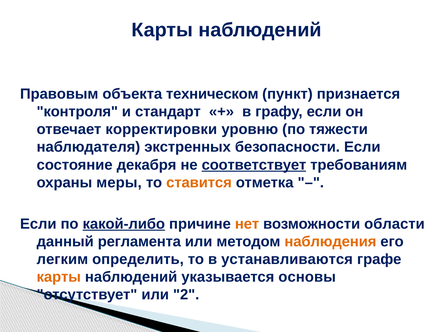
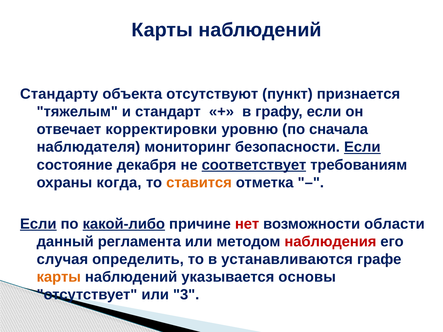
Правовым: Правовым -> Стандарту
техническом: техническом -> отсутствуют
контроля: контроля -> тяжелым
тяжести: тяжести -> сначала
экстренных: экстренных -> мониторинг
Если at (362, 147) underline: none -> present
меры: меры -> когда
Если at (38, 224) underline: none -> present
нет colour: orange -> red
наблюдения colour: orange -> red
легким: легким -> случая
2: 2 -> 3
